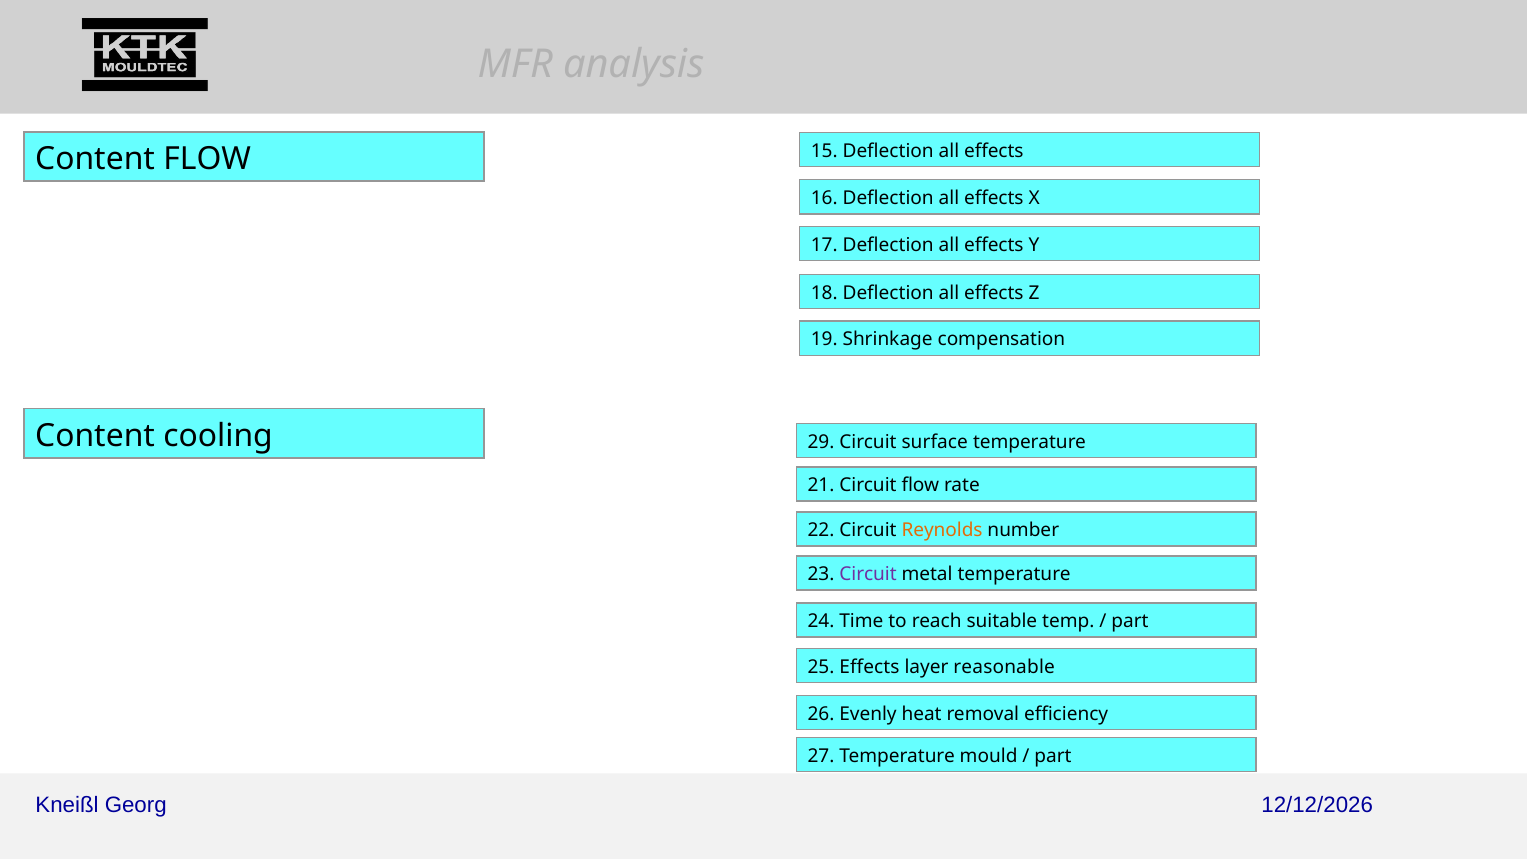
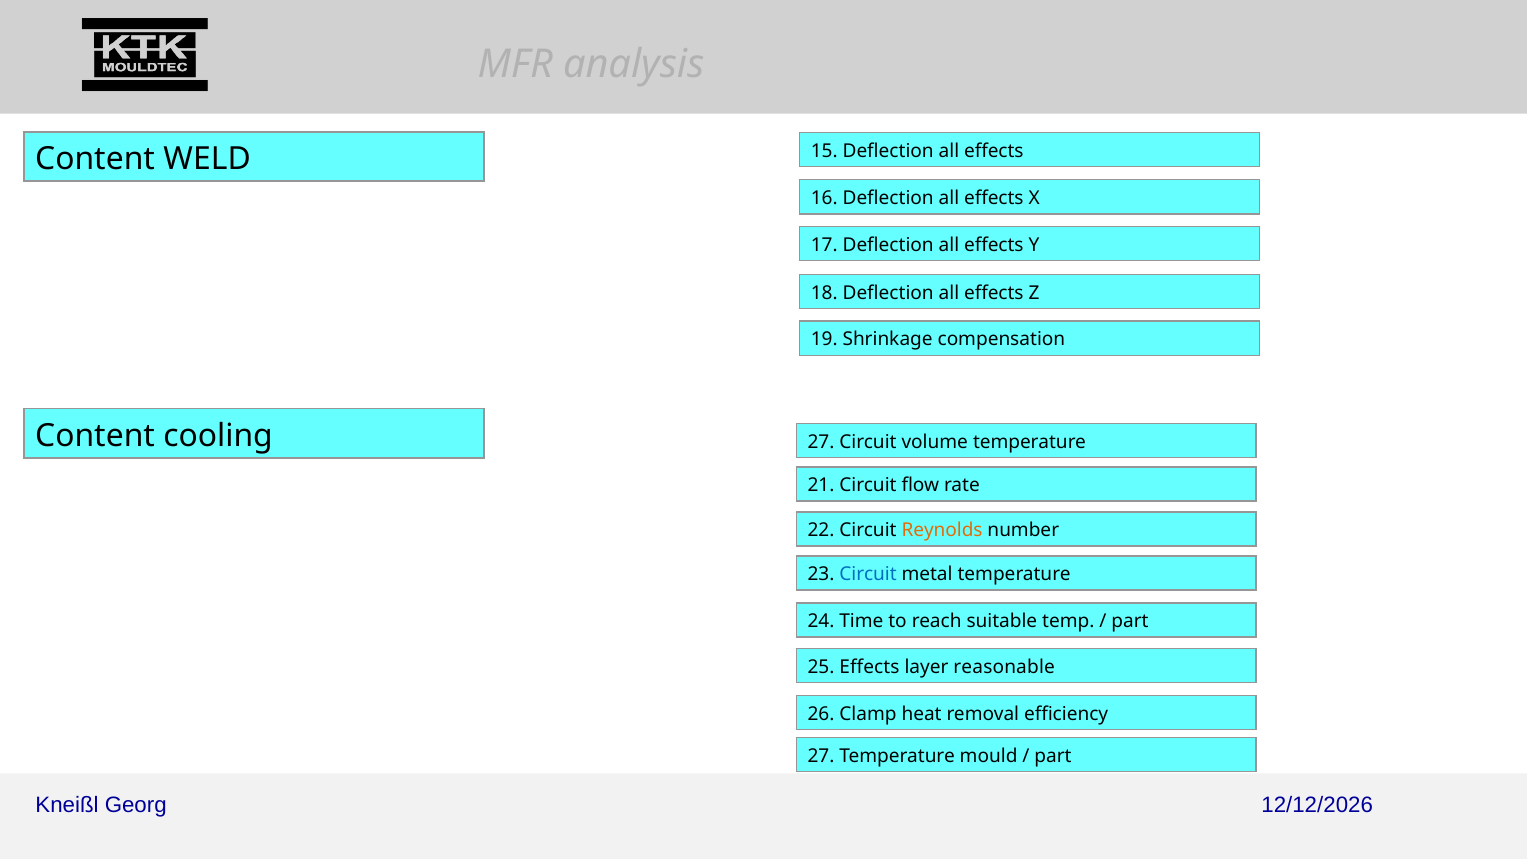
Content FLOW: FLOW -> WELD
cooling 29: 29 -> 27
surface: surface -> volume
Circuit at (868, 574) colour: purple -> blue
Evenly: Evenly -> Clamp
